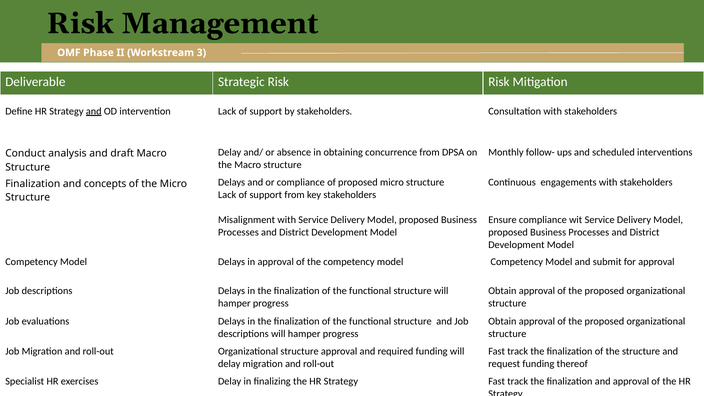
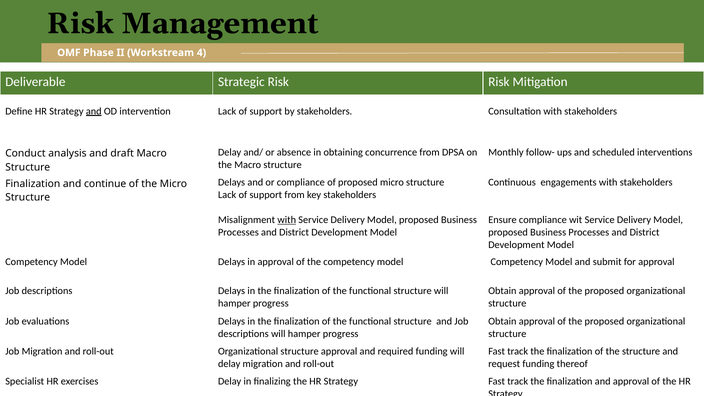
3: 3 -> 4
concepts: concepts -> continue
with at (287, 220) underline: none -> present
